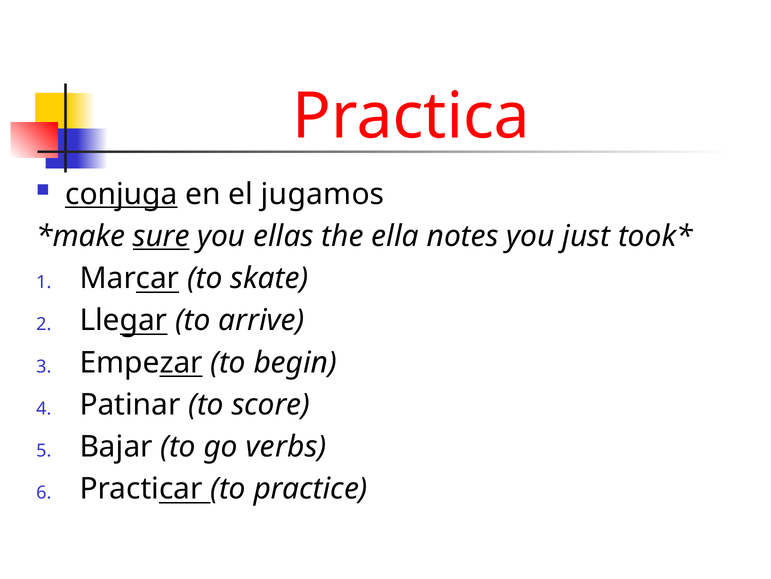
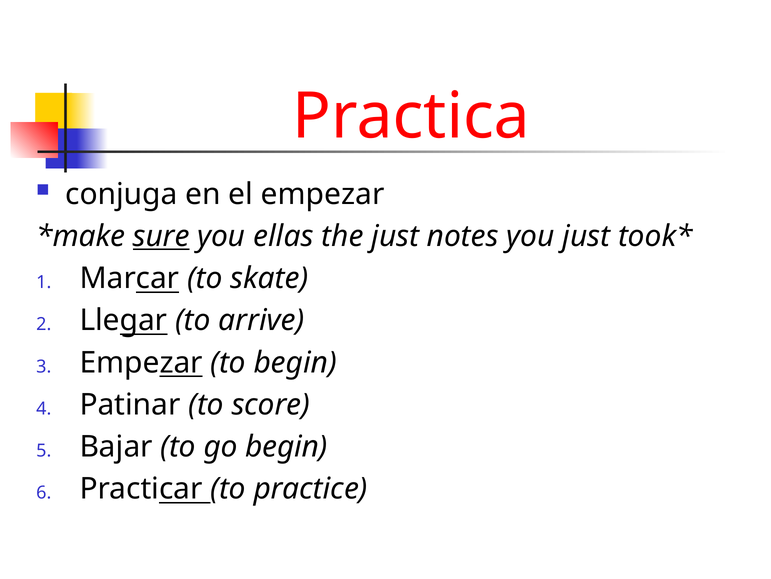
conjuga underline: present -> none
el jugamos: jugamos -> empezar
the ella: ella -> just
go verbs: verbs -> begin
